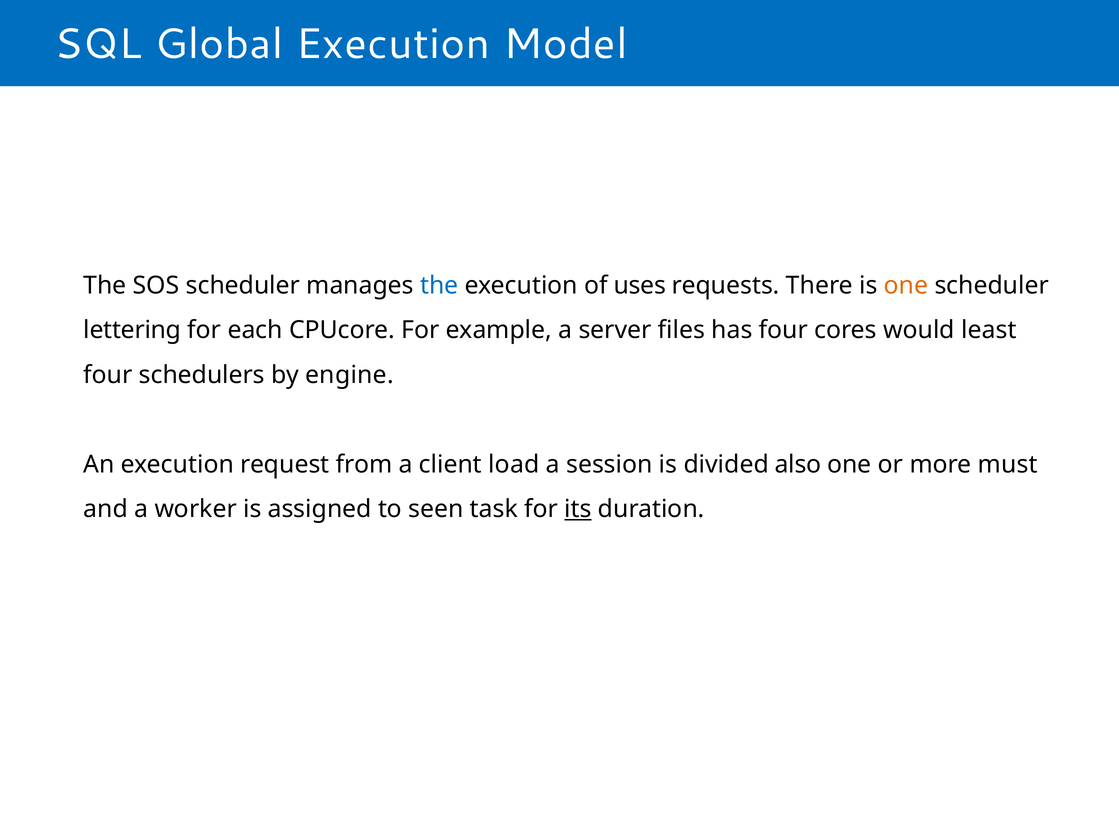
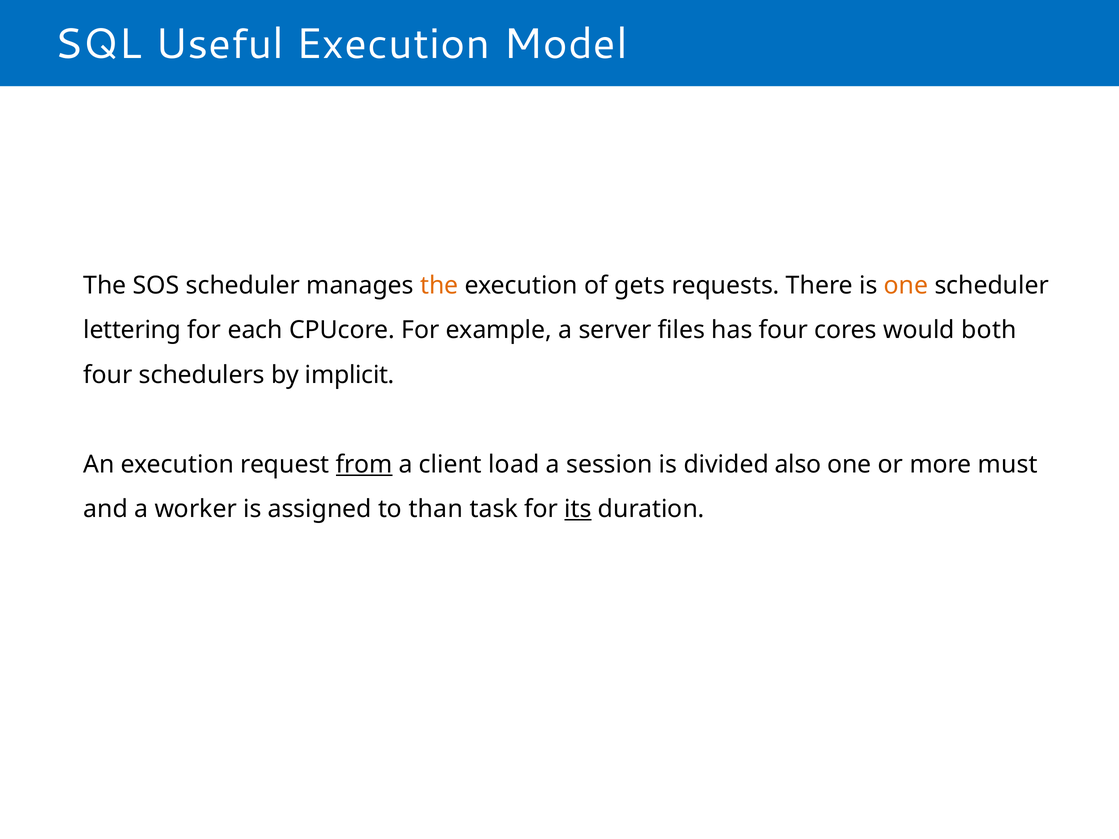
Global: Global -> Useful
the at (439, 286) colour: blue -> orange
uses: uses -> gets
least: least -> both
engine: engine -> implicit
from underline: none -> present
seen: seen -> than
